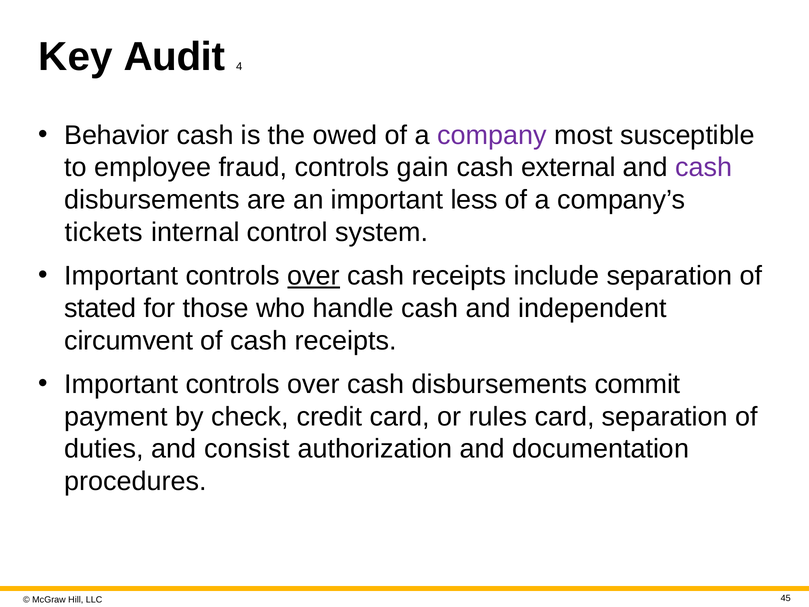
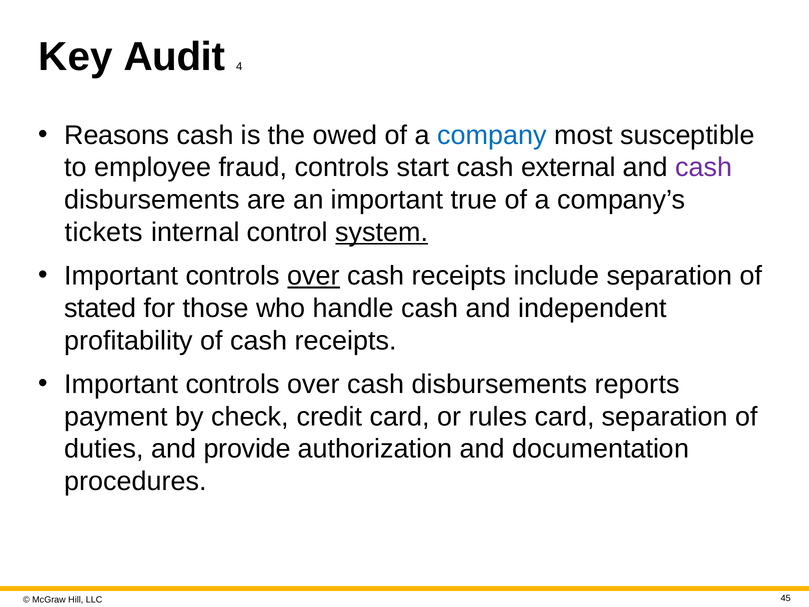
Behavior: Behavior -> Reasons
company colour: purple -> blue
gain: gain -> start
less: less -> true
system underline: none -> present
circumvent: circumvent -> profitability
commit: commit -> reports
consist: consist -> provide
